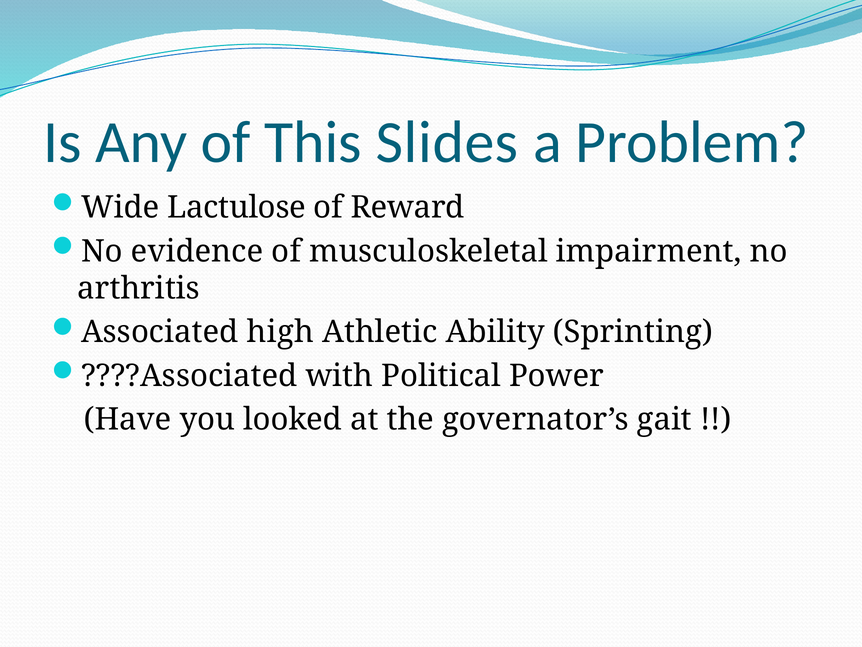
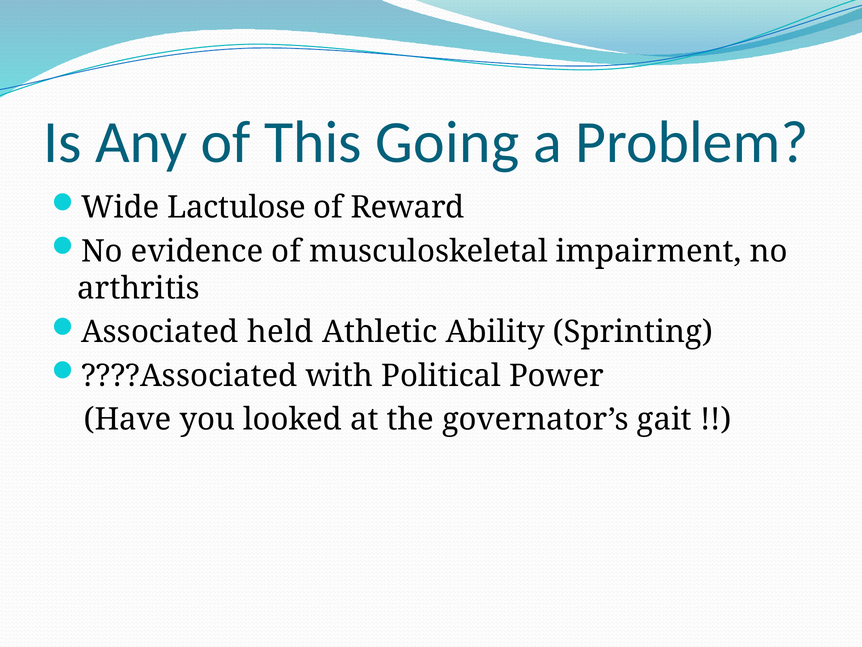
Slides: Slides -> Going
high: high -> held
